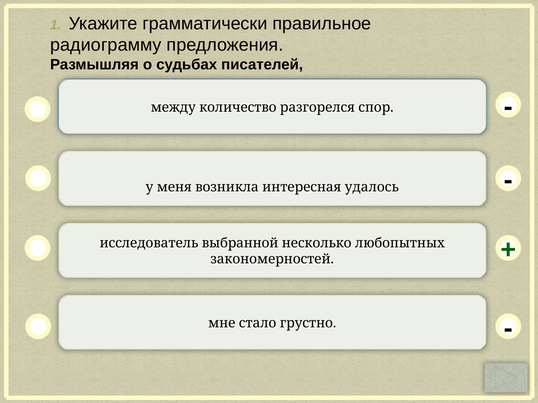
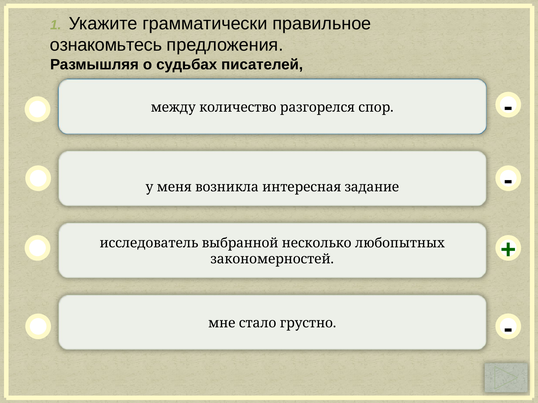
радиограмму: радиограмму -> ознакомьтесь
удалось: удалось -> задание
